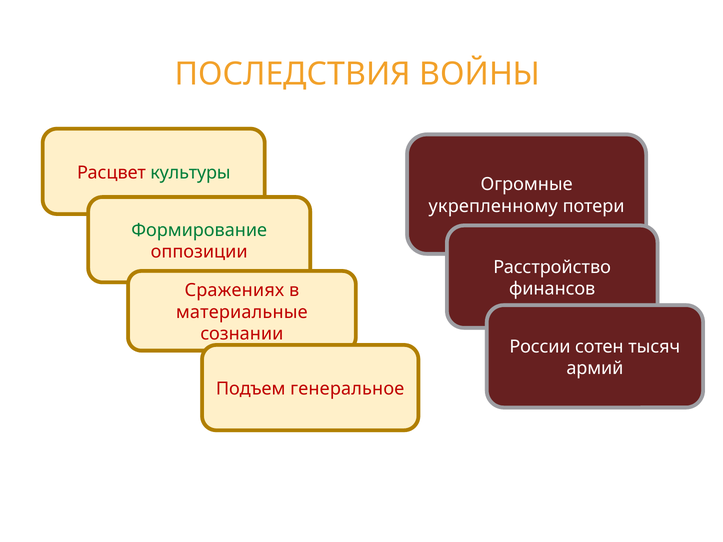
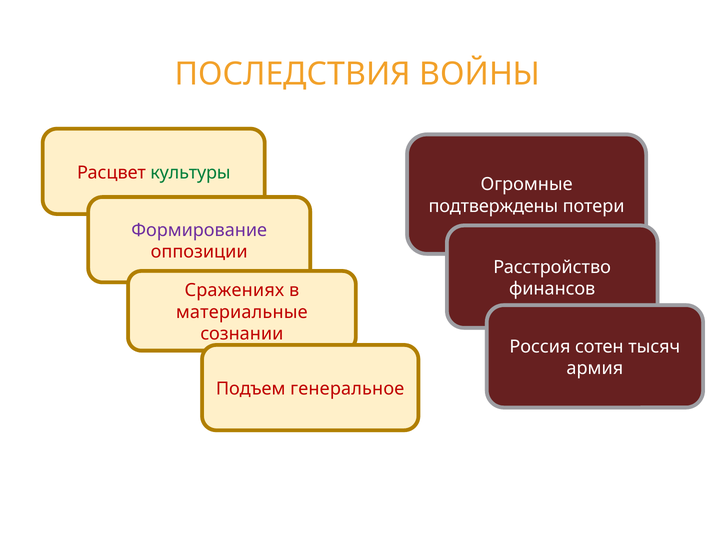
укрепленному: укрепленному -> подтверждены
Формирование colour: green -> purple
России: России -> Россия
армий: армий -> армия
